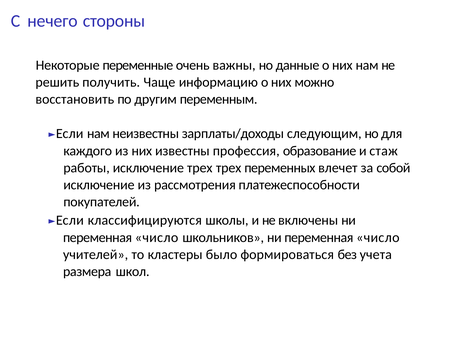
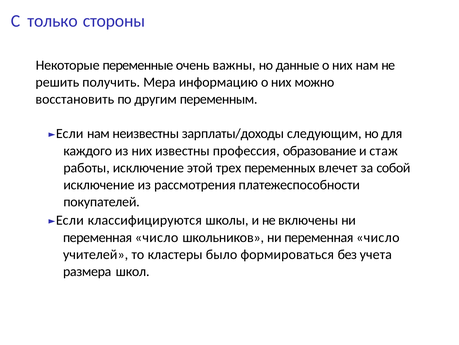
нечего: нечего -> только
Чаще: Чаще -> Мера
исключение трех: трех -> этой
